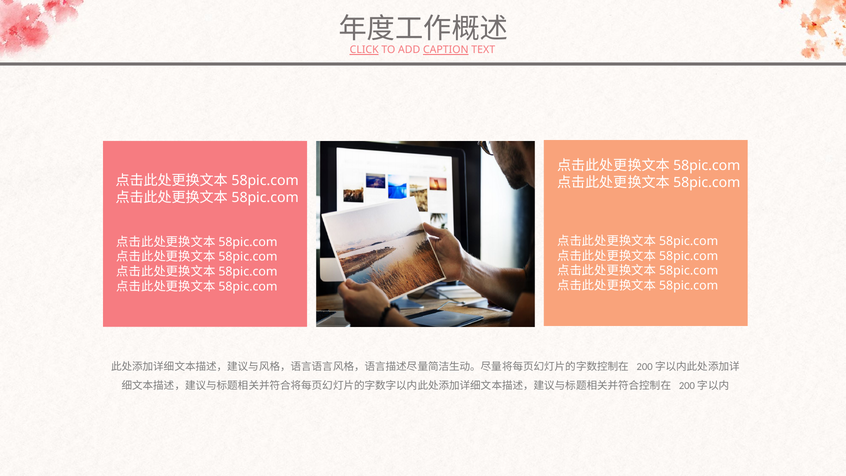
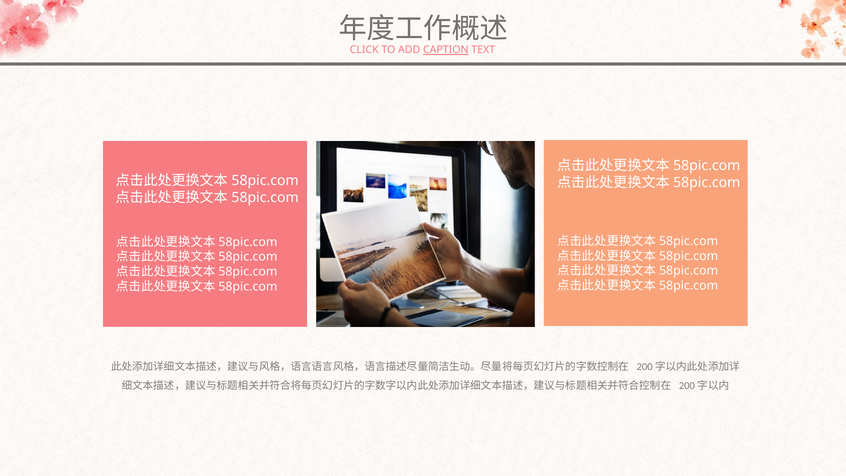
CLICK underline: present -> none
